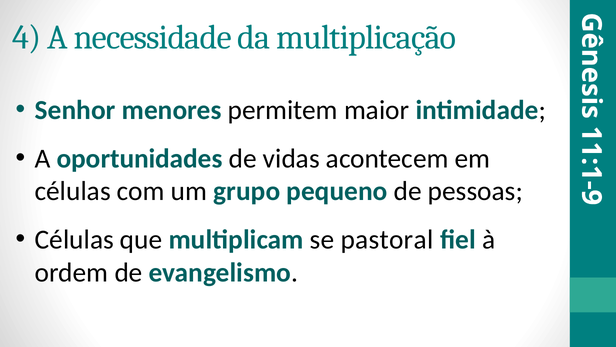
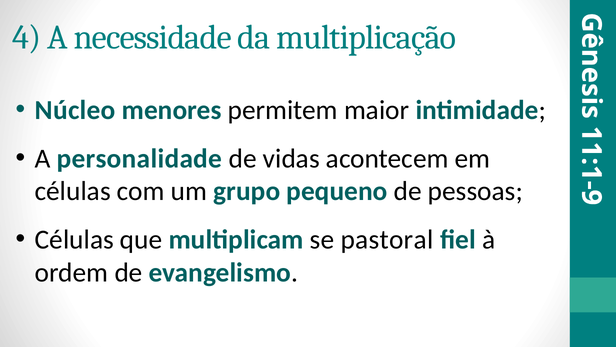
Senhor: Senhor -> Núcleo
oportunidades: oportunidades -> personalidade
